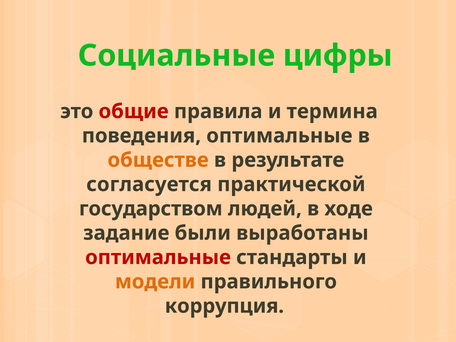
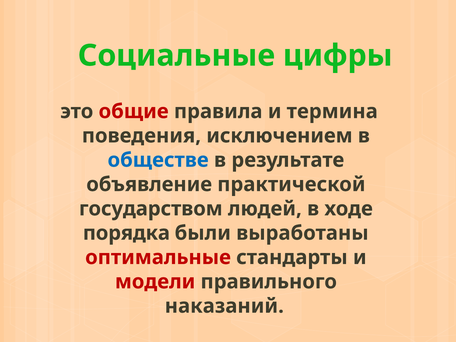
поведения оптимальные: оптимальные -> исключением
обществе colour: orange -> blue
согласуется: согласуется -> объявление
задание: задание -> порядка
модели colour: orange -> red
коррупция: коррупция -> наказаний
